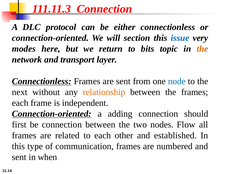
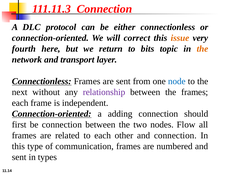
section: section -> correct
issue colour: blue -> orange
modes: modes -> fourth
relationship colour: orange -> purple
and established: established -> connection
when: when -> types
